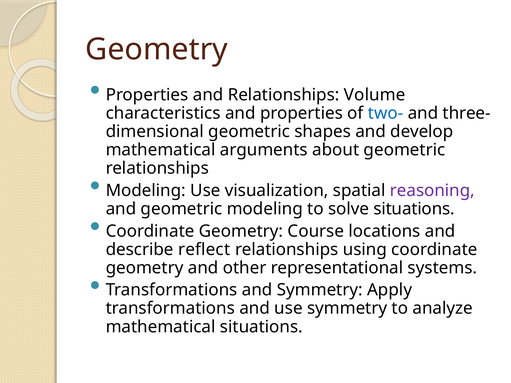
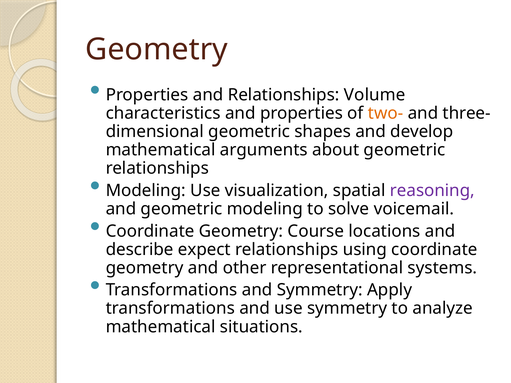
two- colour: blue -> orange
solve situations: situations -> voicemail
reflect: reflect -> expect
